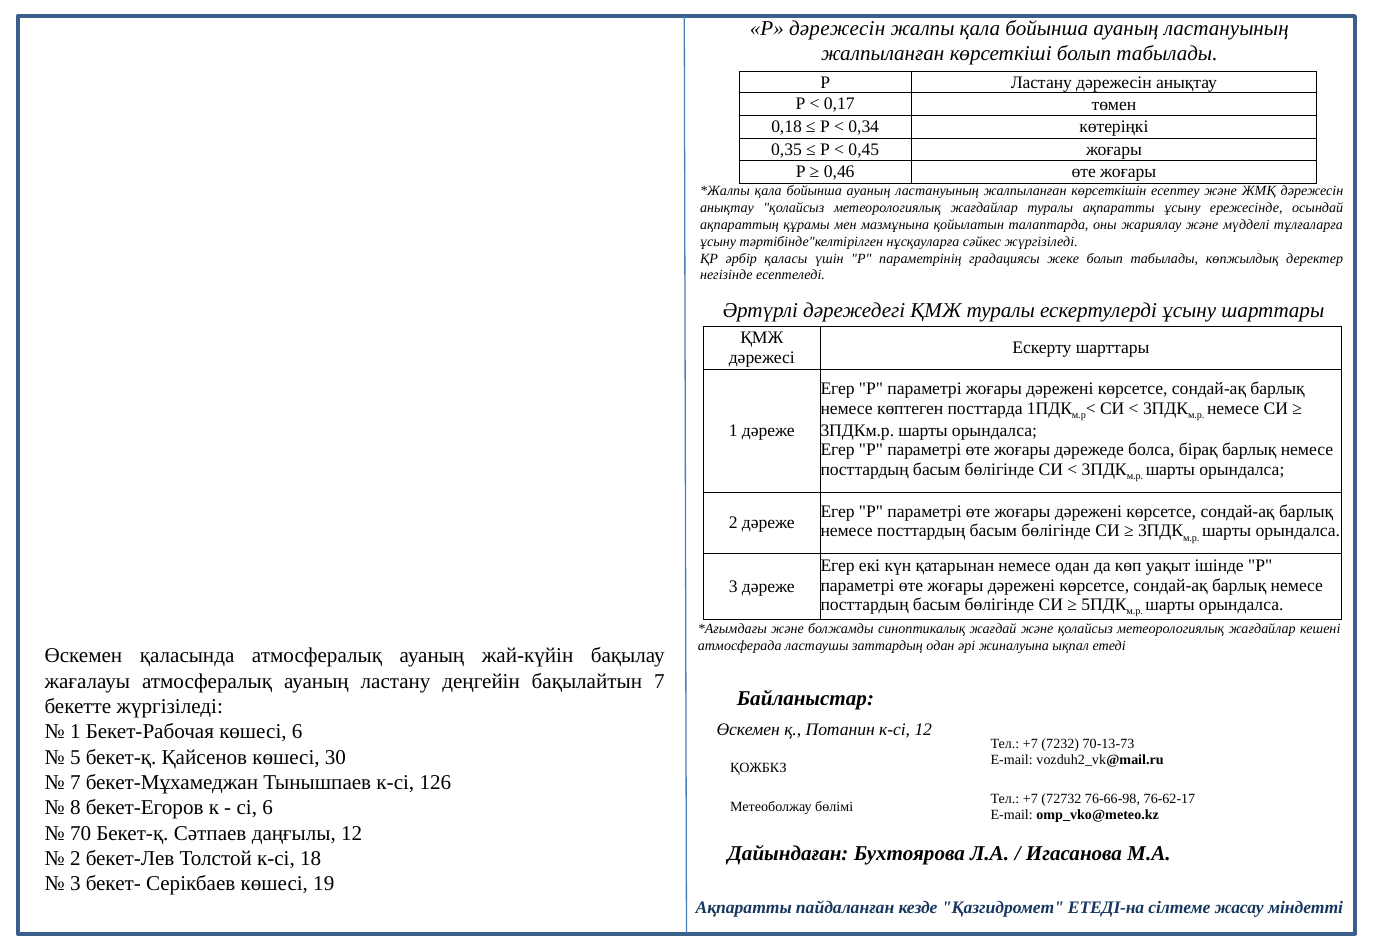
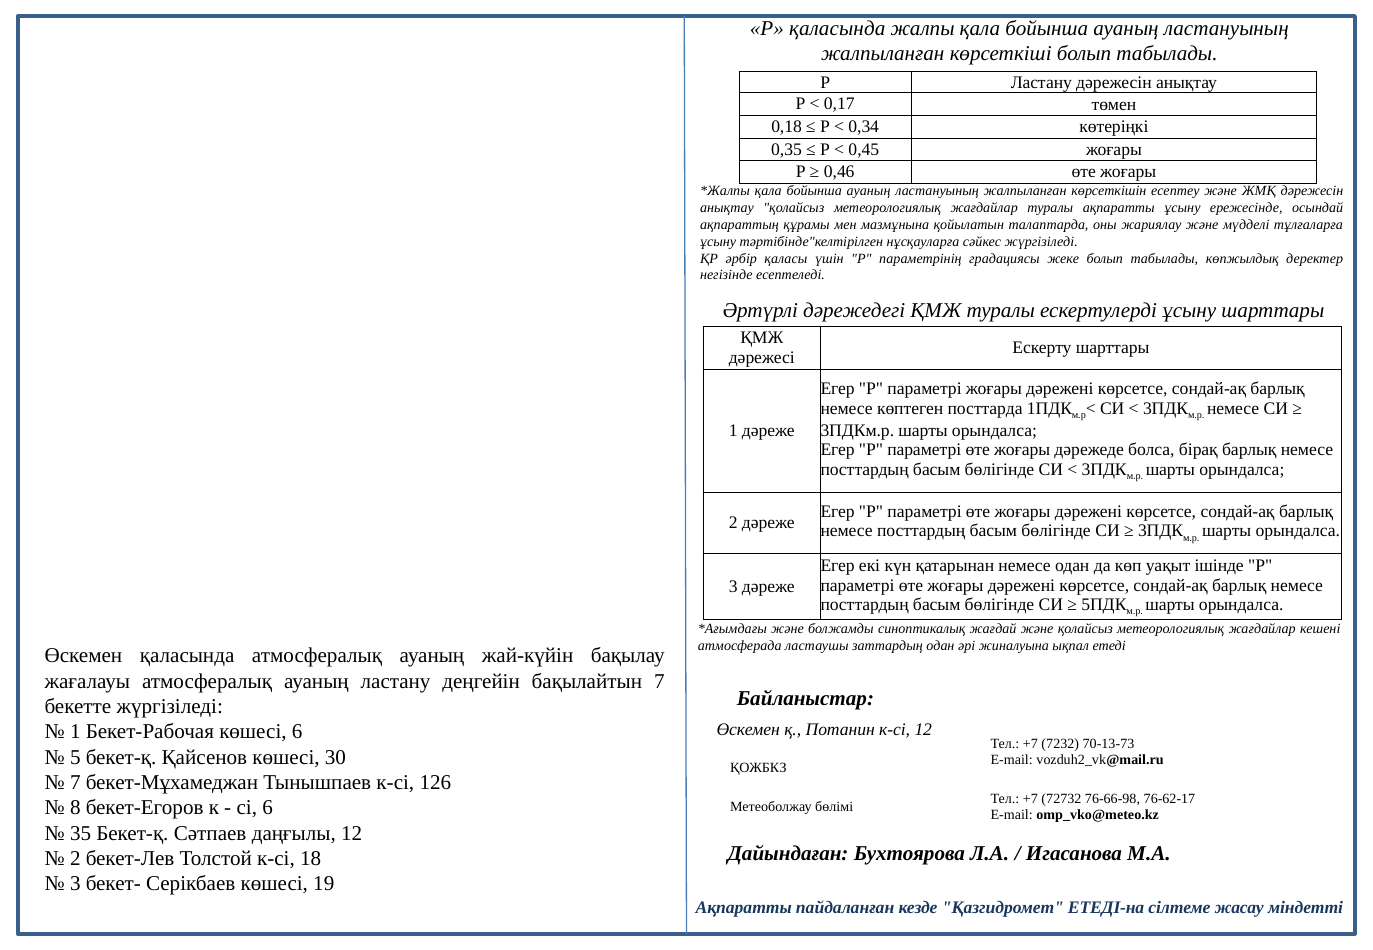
Р дәрежесін: дәрежесін -> қаласында
70: 70 -> 35
